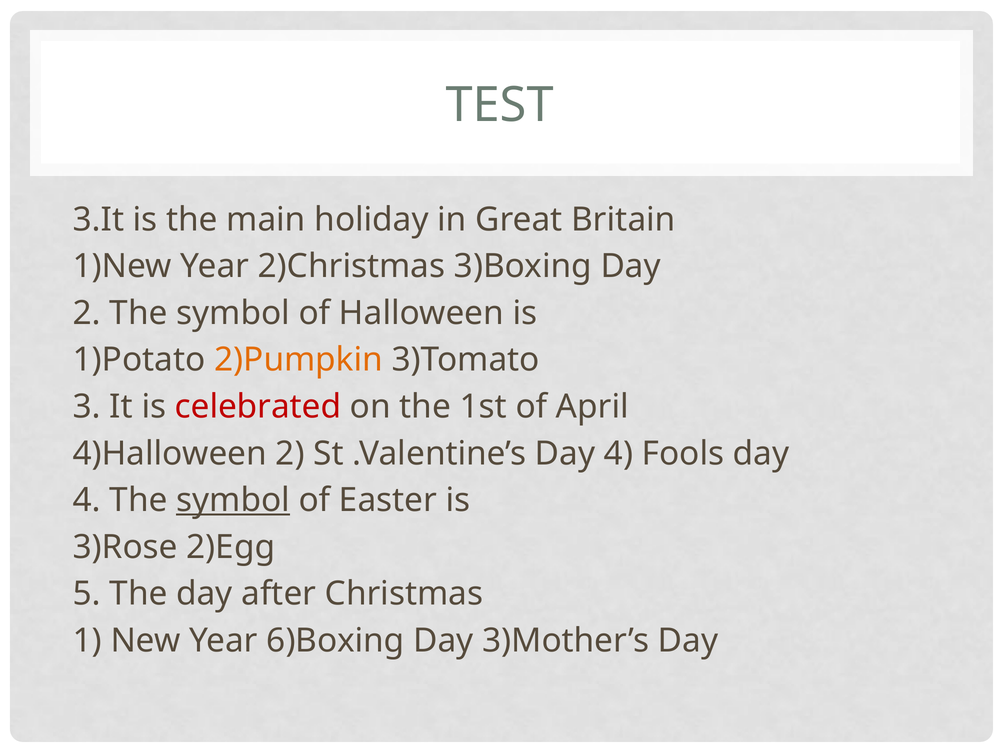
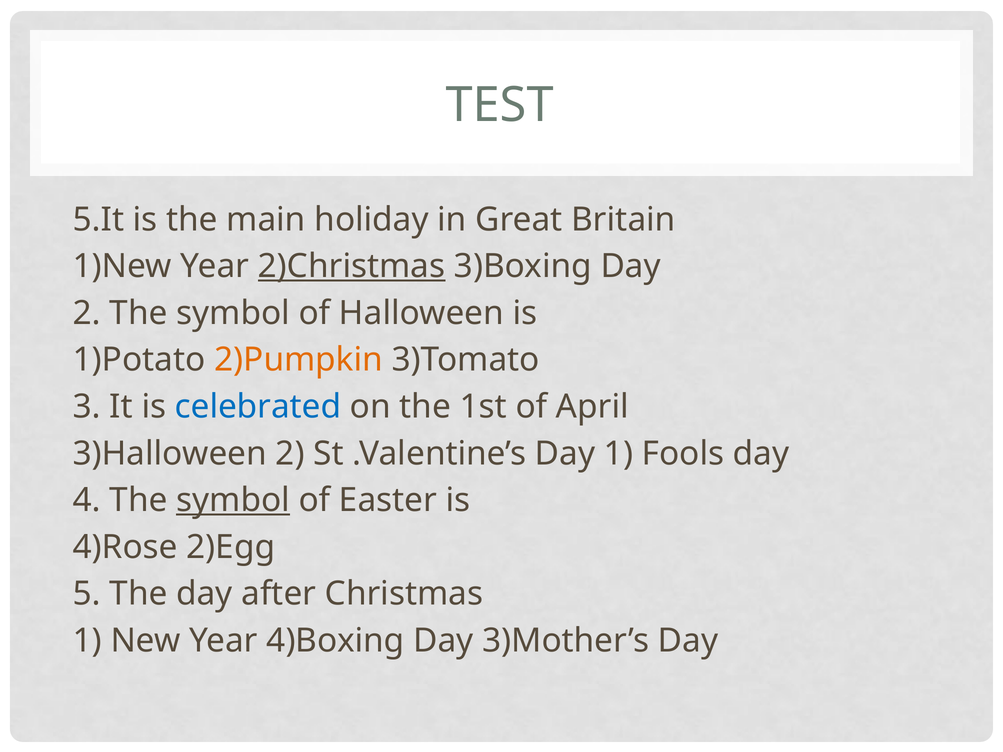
3.It: 3.It -> 5.It
2)Christmas underline: none -> present
celebrated colour: red -> blue
4)Halloween: 4)Halloween -> 3)Halloween
.Valentine’s Day 4: 4 -> 1
3)Rose: 3)Rose -> 4)Rose
6)Boxing: 6)Boxing -> 4)Boxing
